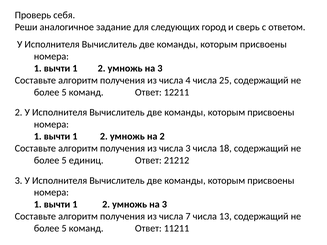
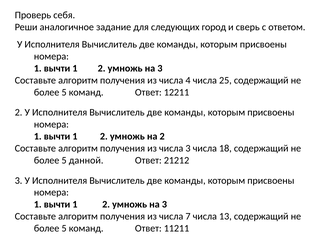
единиц: единиц -> данной
